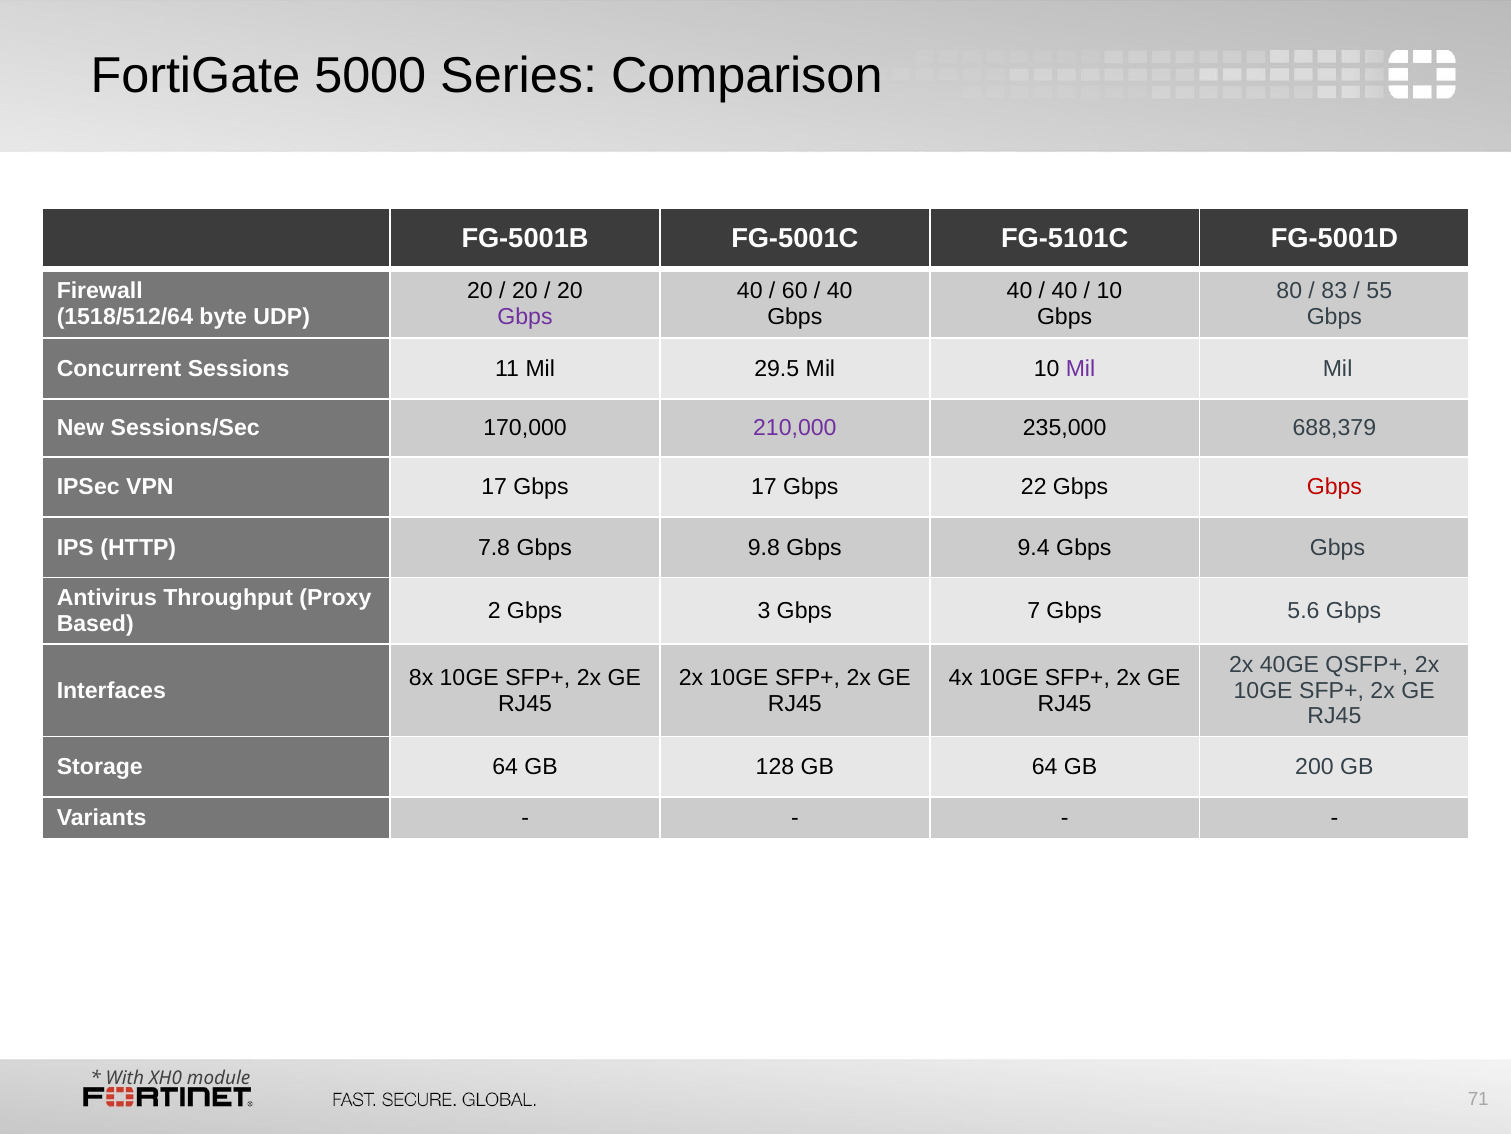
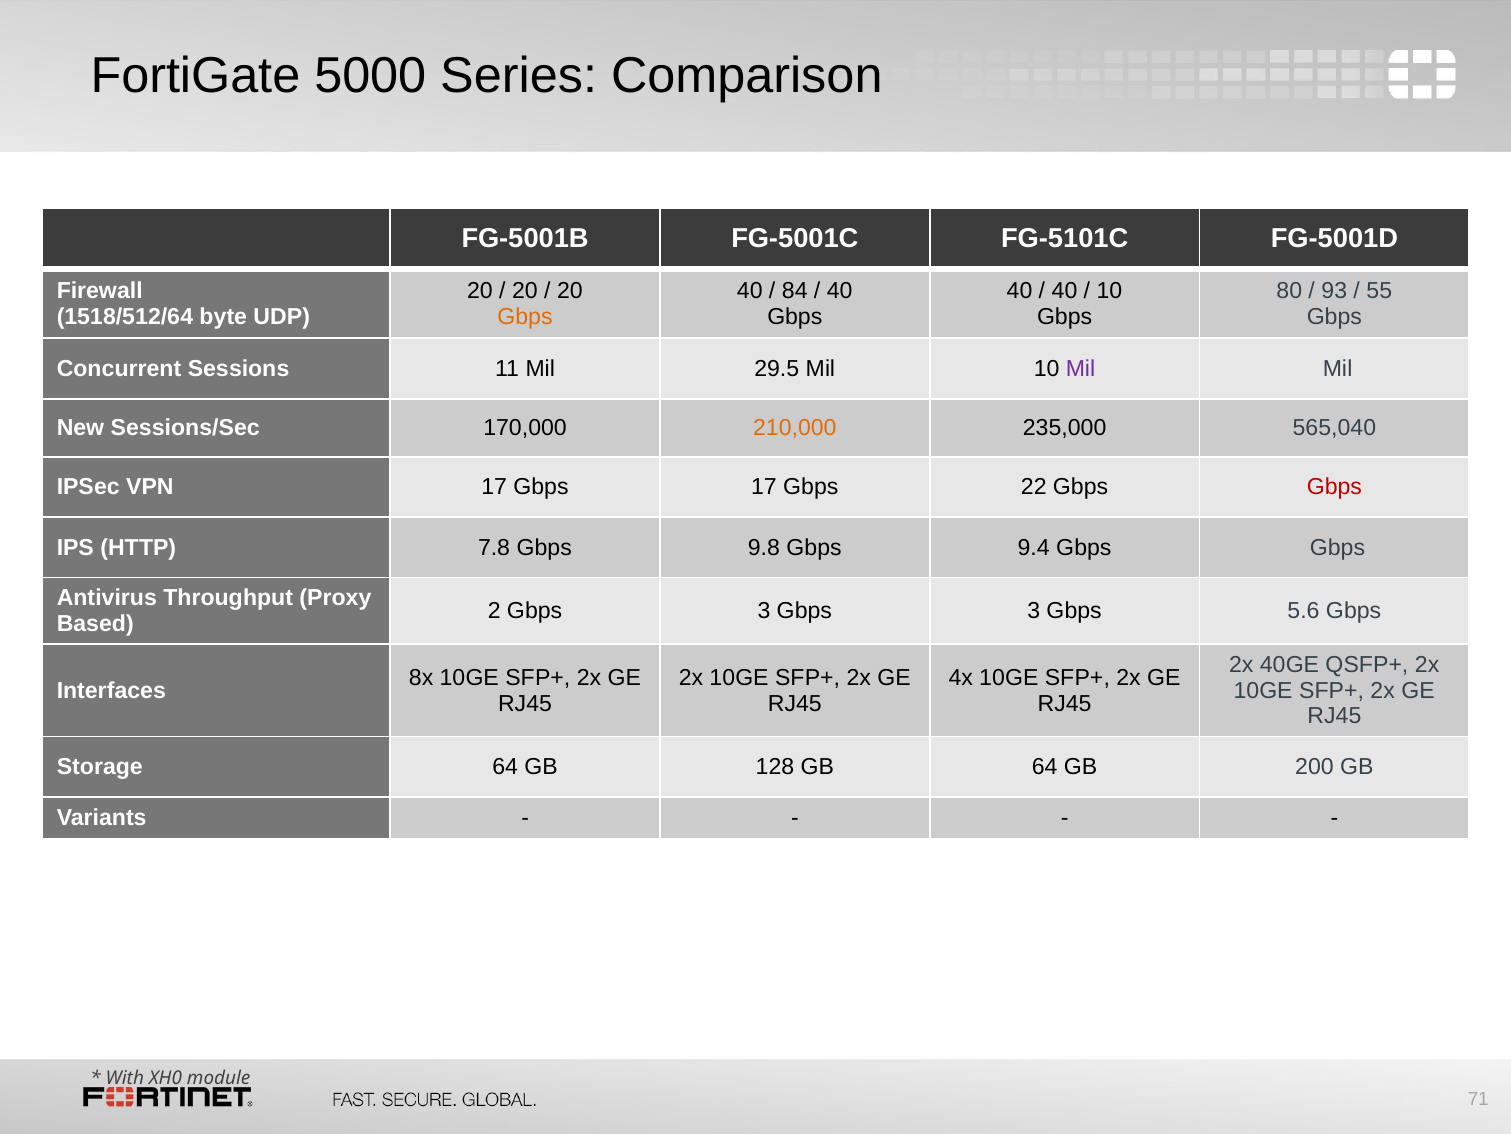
60: 60 -> 84
83: 83 -> 93
Gbps at (525, 317) colour: purple -> orange
210,000 colour: purple -> orange
688,379: 688,379 -> 565,040
3 Gbps 7: 7 -> 3
